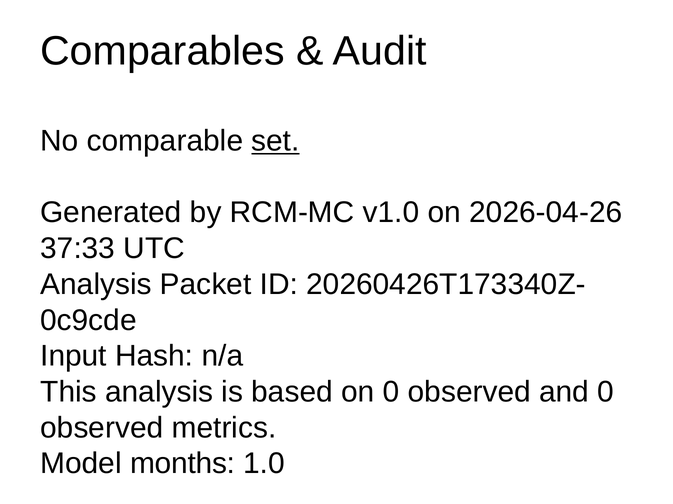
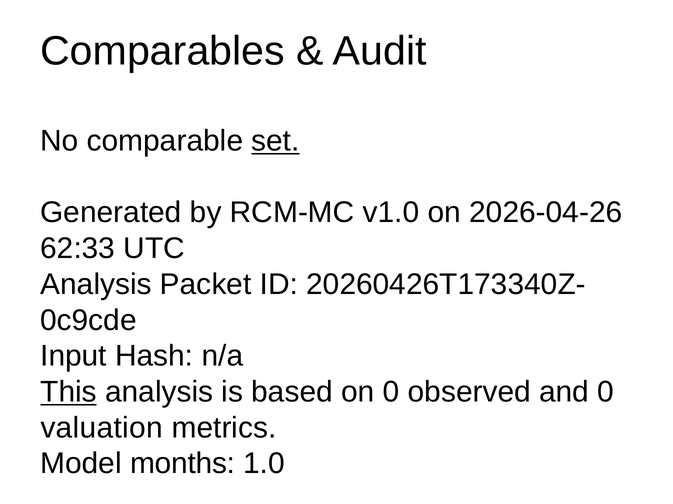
37:33: 37:33 -> 62:33
This underline: none -> present
observed at (102, 428): observed -> valuation
